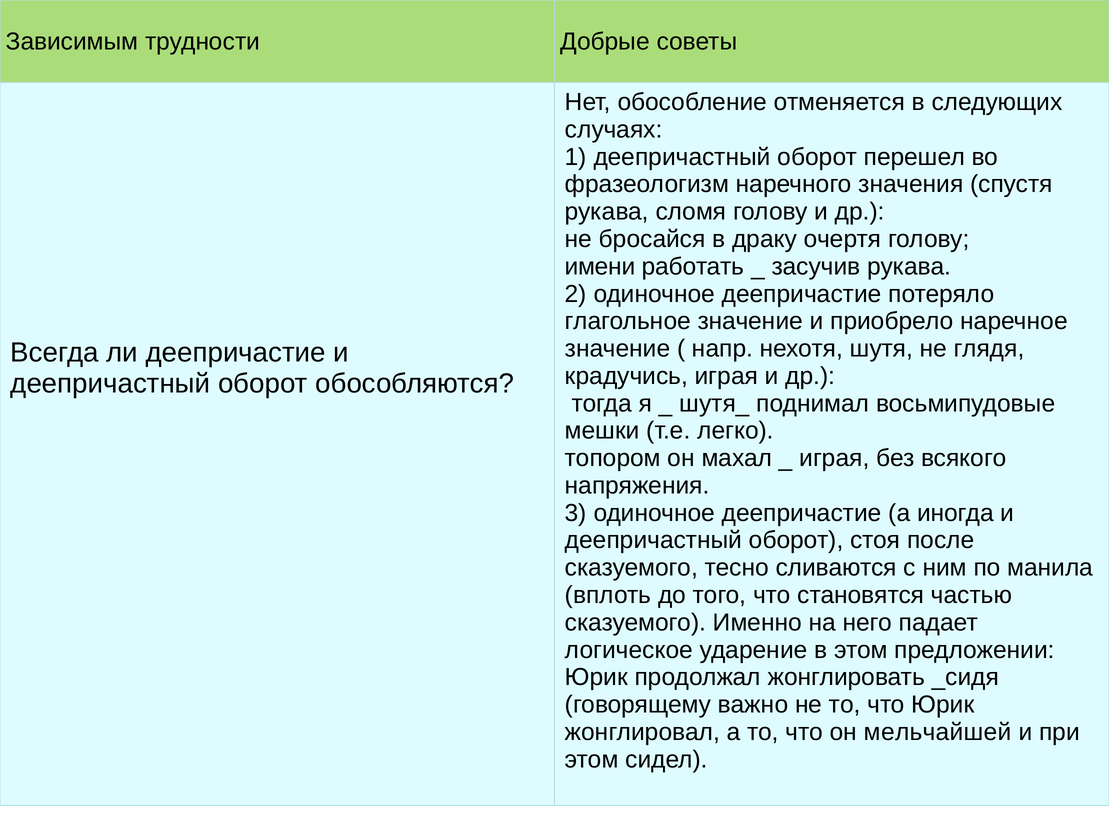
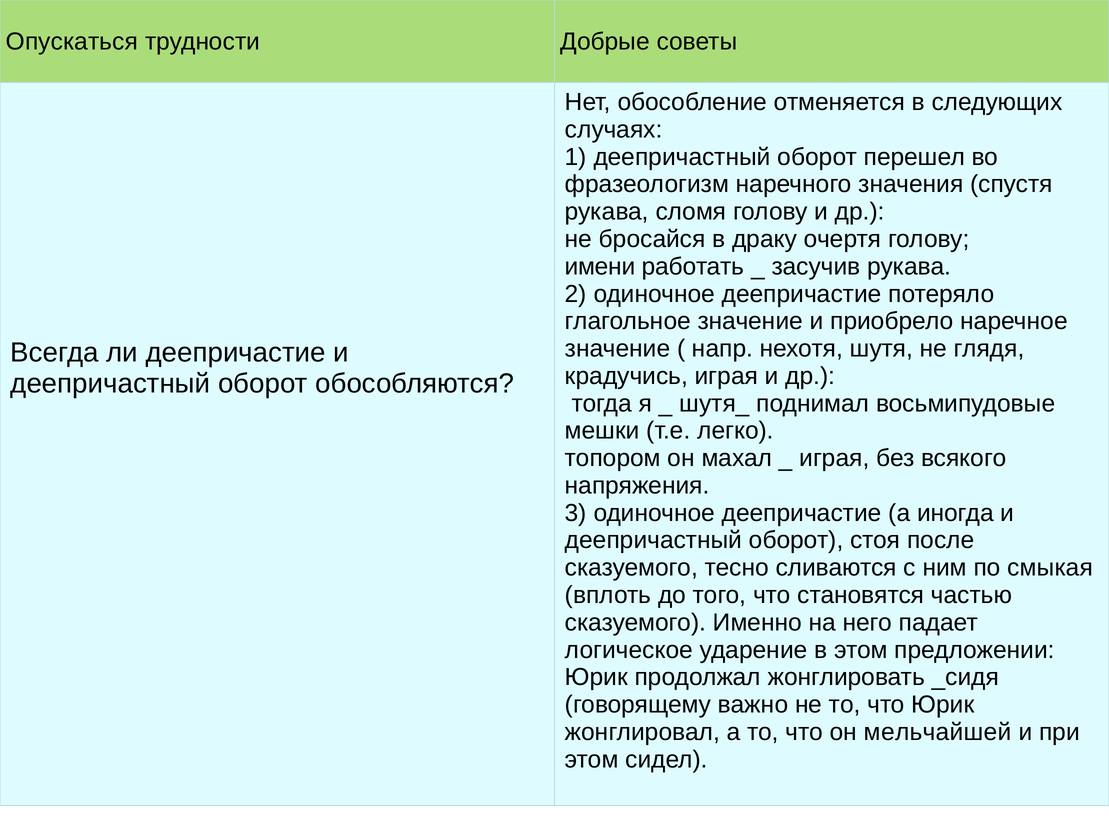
Зависимым: Зависимым -> Опускаться
манила: манила -> смыкая
